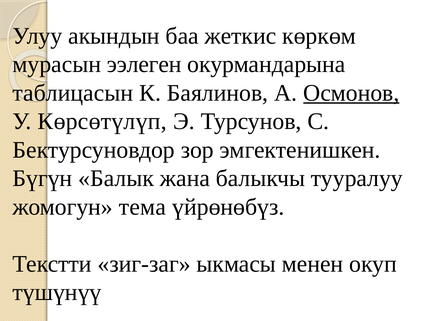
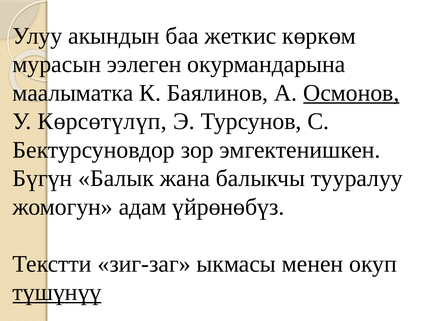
таблицасын: таблицасын -> маалыматка
тема: тема -> адам
түшүнүү underline: none -> present
